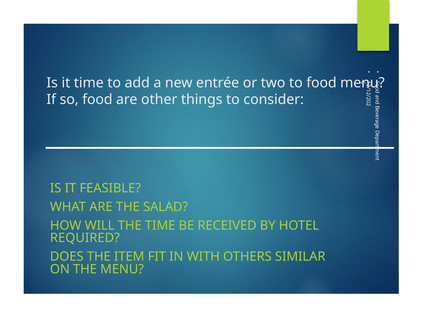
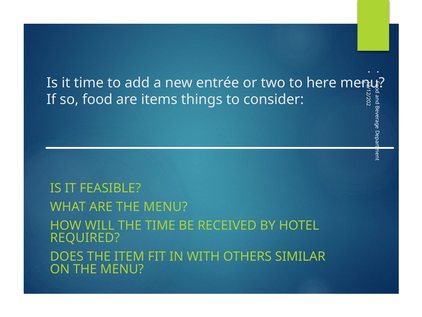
to food: food -> here
other: other -> items
ARE THE SALAD: SALAD -> MENU
